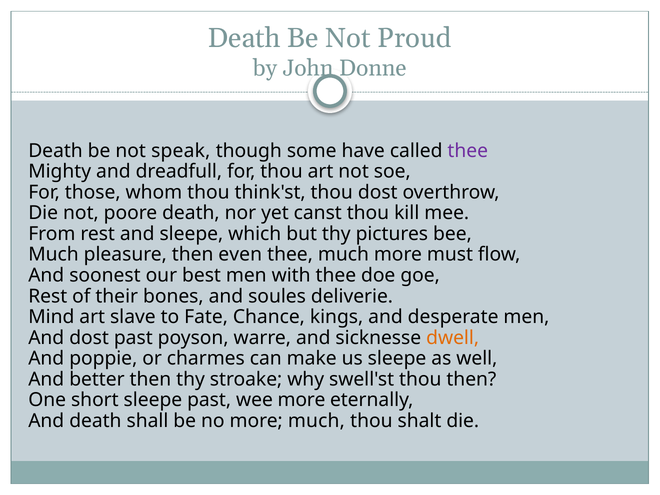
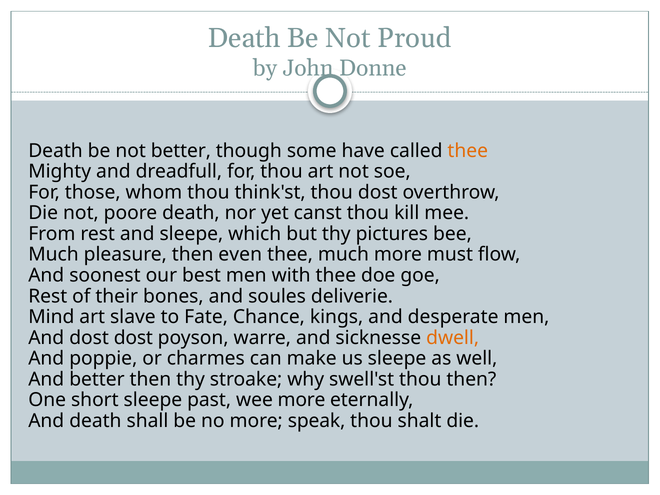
not speak: speak -> better
thee at (468, 151) colour: purple -> orange
dost past: past -> dost
more much: much -> speak
